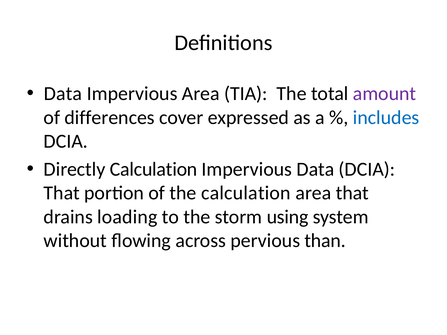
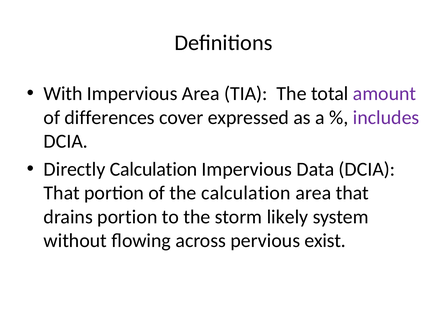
Data at (63, 94): Data -> With
includes colour: blue -> purple
drains loading: loading -> portion
using: using -> likely
than: than -> exist
